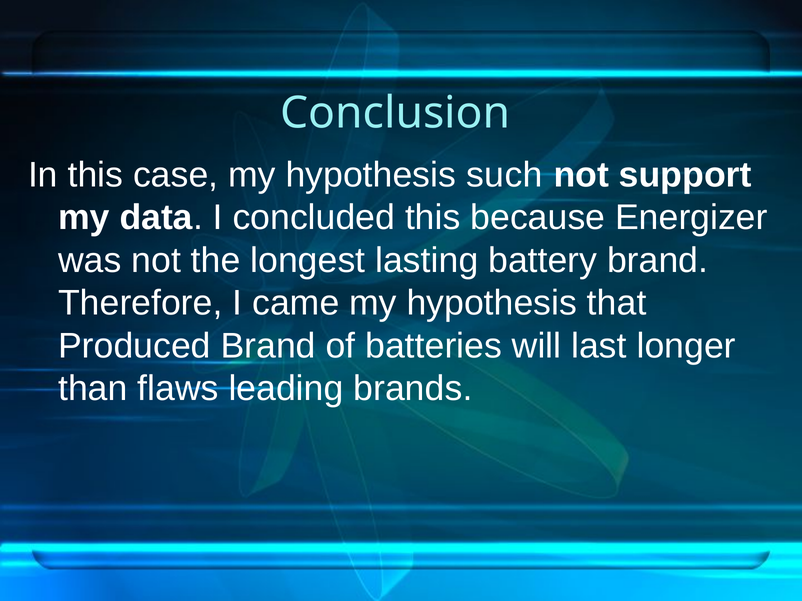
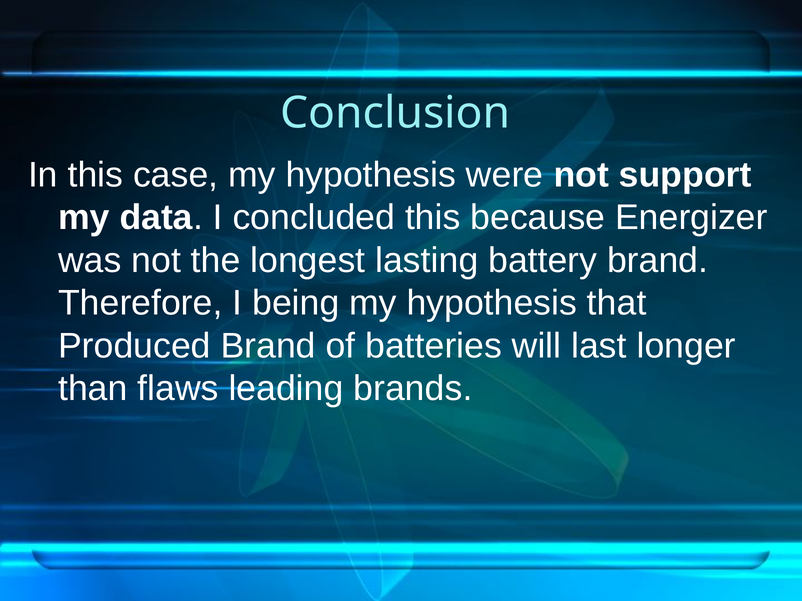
such: such -> were
came: came -> being
